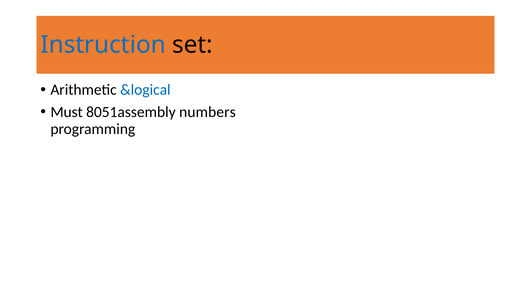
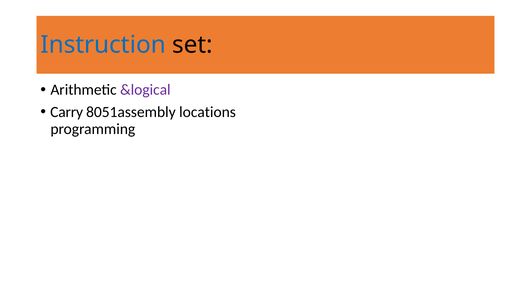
&logical colour: blue -> purple
Must: Must -> Carry
numbers: numbers -> locations
